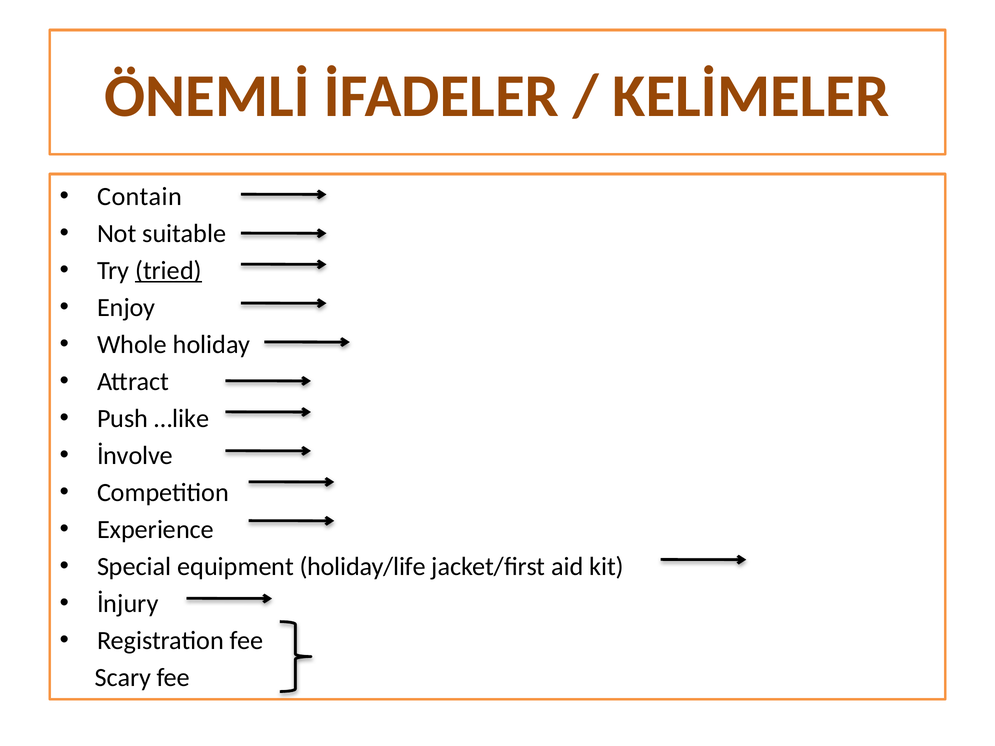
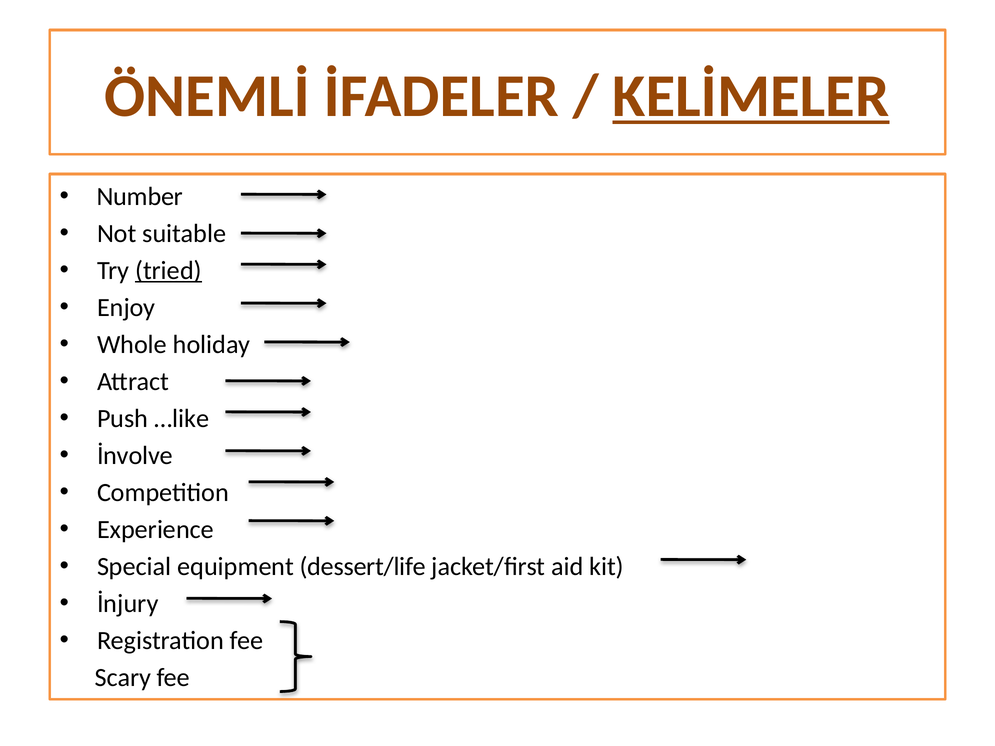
KELİMELER underline: none -> present
Contain: Contain -> Number
holiday/life: holiday/life -> dessert/life
